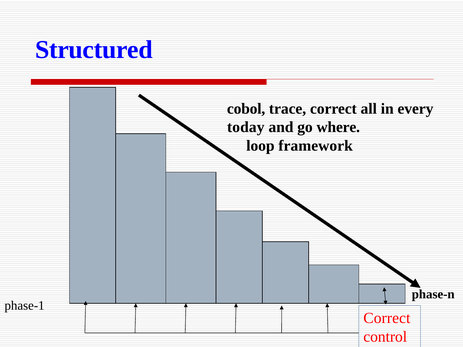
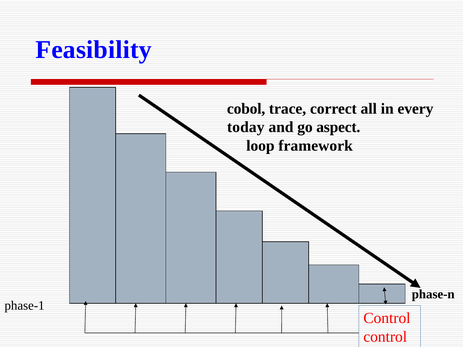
Structured: Structured -> Feasibility
where: where -> aspect
Correct at (387, 318): Correct -> Control
